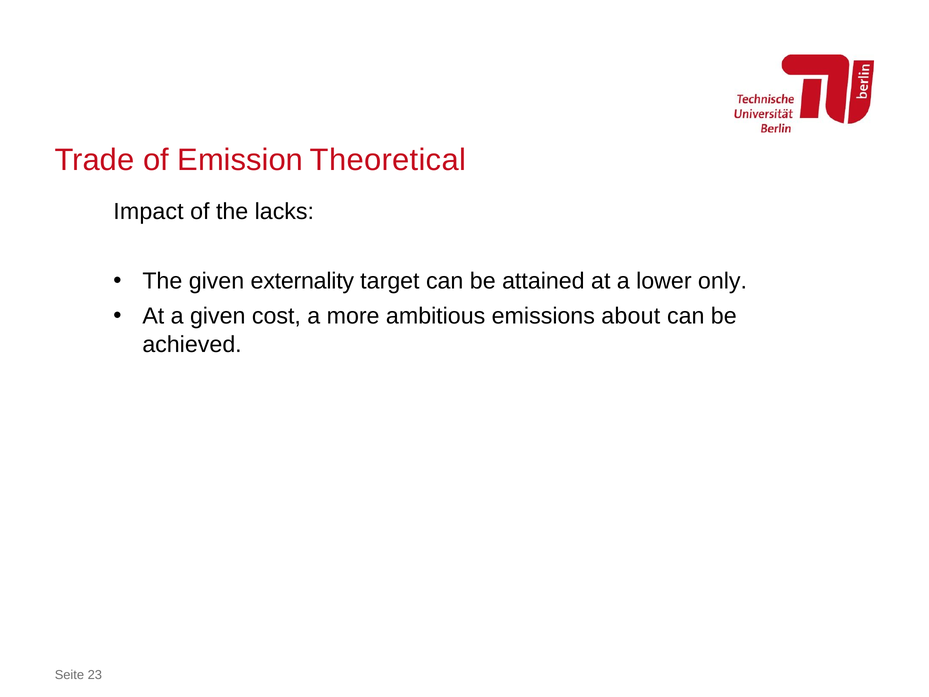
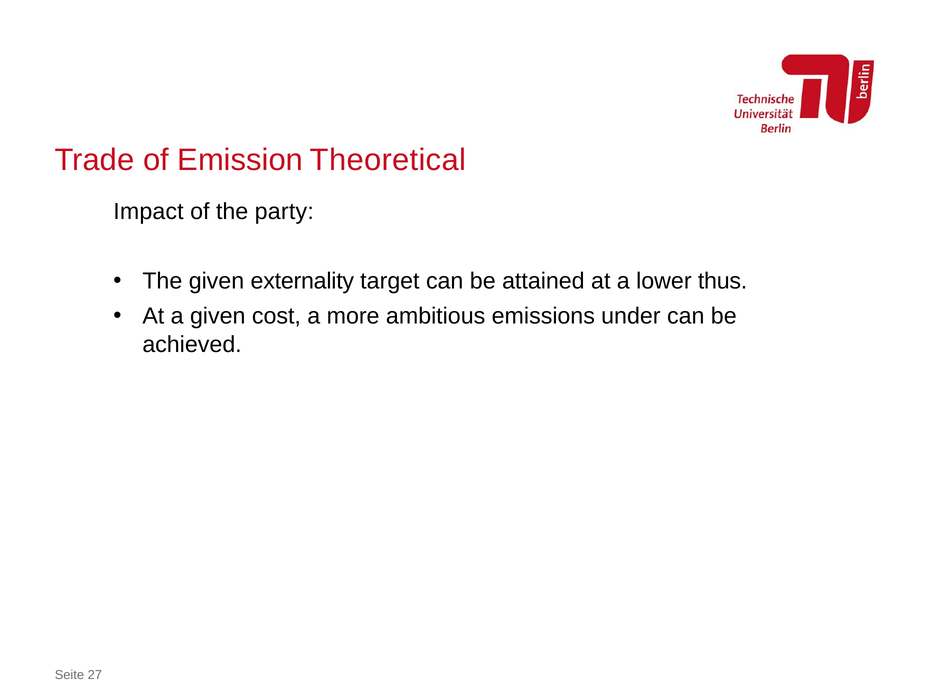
lacks: lacks -> party
only: only -> thus
about: about -> under
23: 23 -> 27
